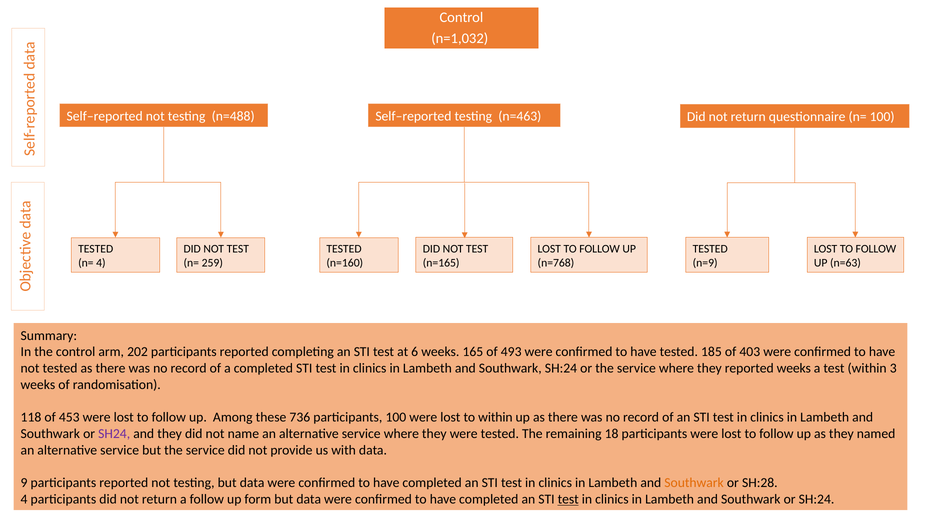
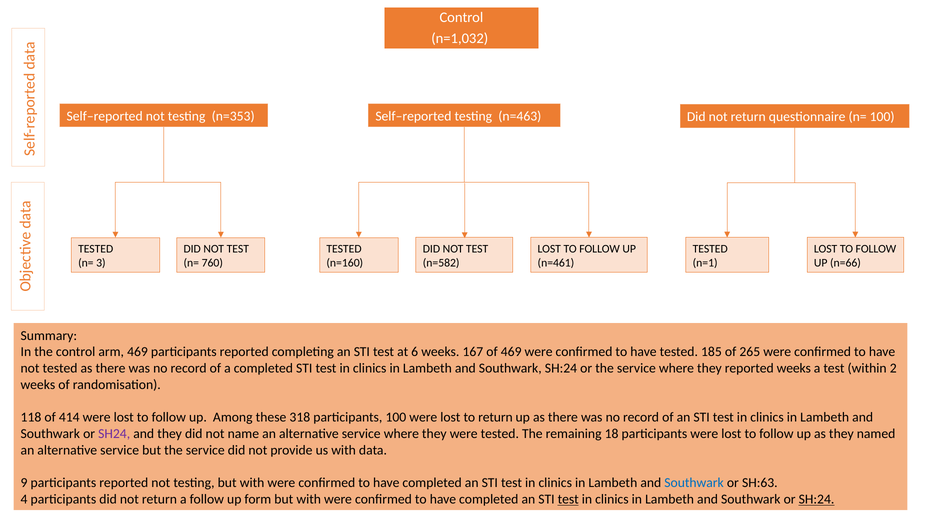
n=488: n=488 -> n=353
n=165: n=165 -> n=582
n=768: n=768 -> n=461
n=9: n=9 -> n=1
n=63: n=63 -> n=66
n= 4: 4 -> 3
259: 259 -> 760
arm 202: 202 -> 469
165: 165 -> 167
of 493: 493 -> 469
403: 403 -> 265
3: 3 -> 2
453: 453 -> 414
736: 736 -> 318
to within: within -> return
testing but data: data -> with
Southwark at (694, 483) colour: orange -> blue
SH:28: SH:28 -> SH:63
form but data: data -> with
SH:24 at (817, 499) underline: none -> present
